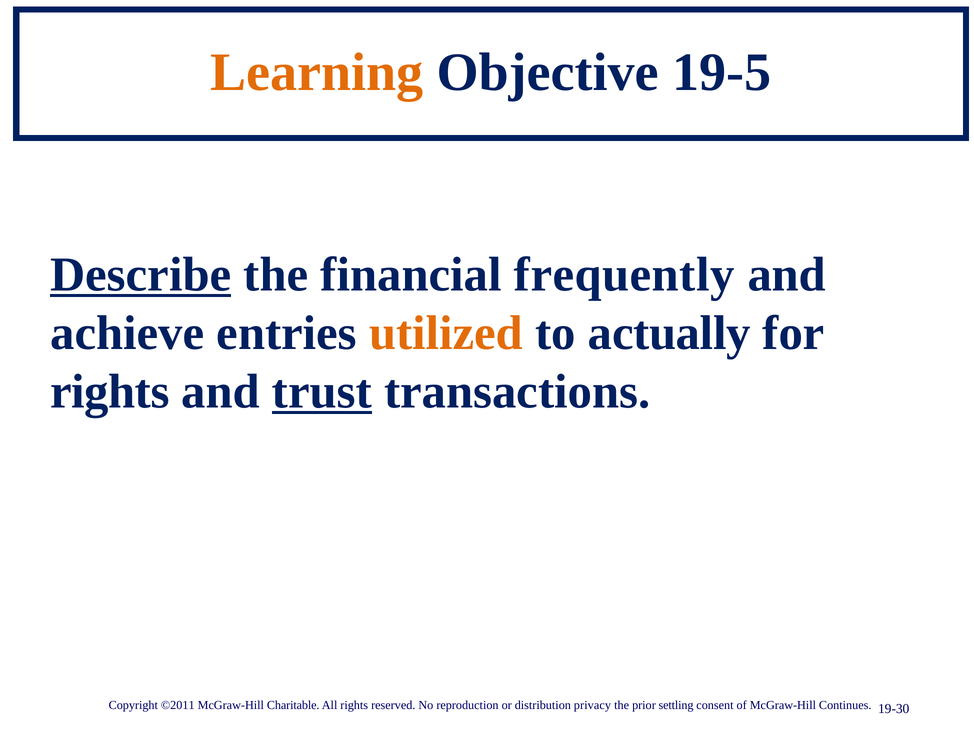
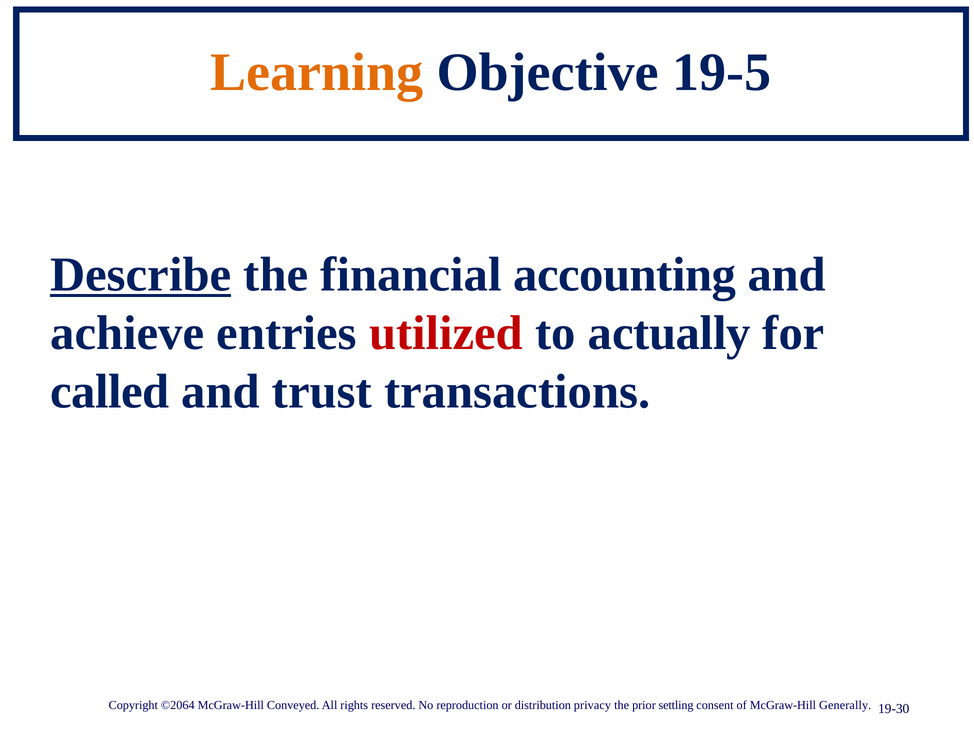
frequently: frequently -> accounting
utilized colour: orange -> red
rights at (110, 391): rights -> called
trust underline: present -> none
©2011: ©2011 -> ©2064
Charitable: Charitable -> Conveyed
Continues: Continues -> Generally
